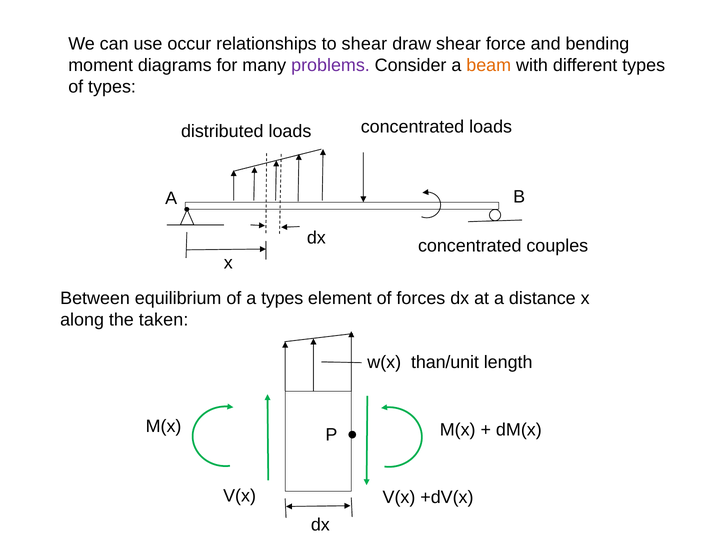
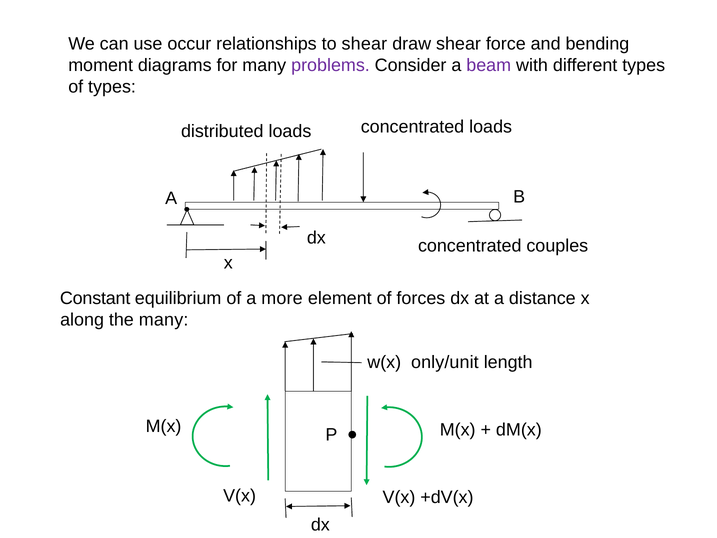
beam colour: orange -> purple
Between: Between -> Constant
a types: types -> more
the taken: taken -> many
than/unit: than/unit -> only/unit
